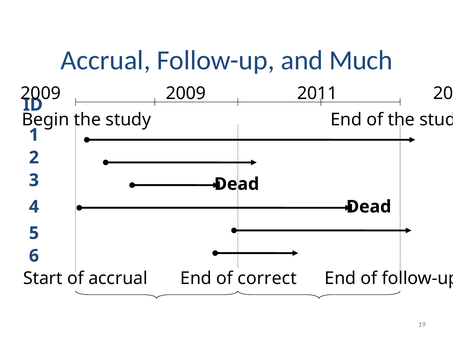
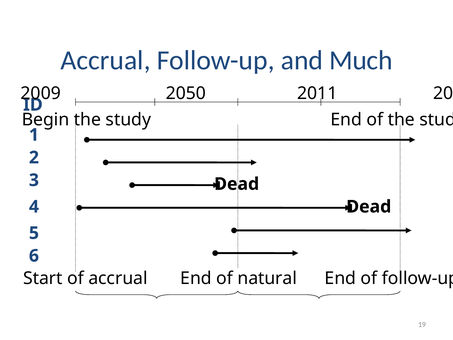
2009 2009: 2009 -> 2050
correct: correct -> natural
